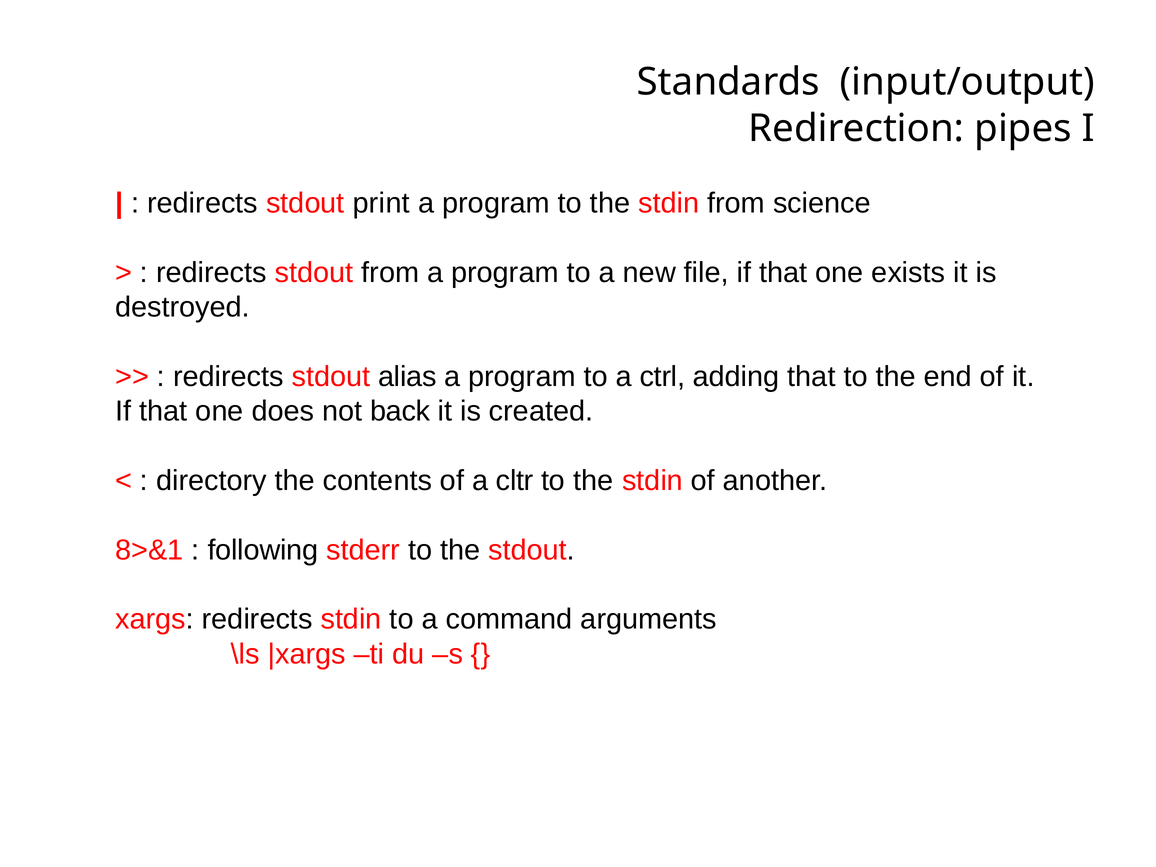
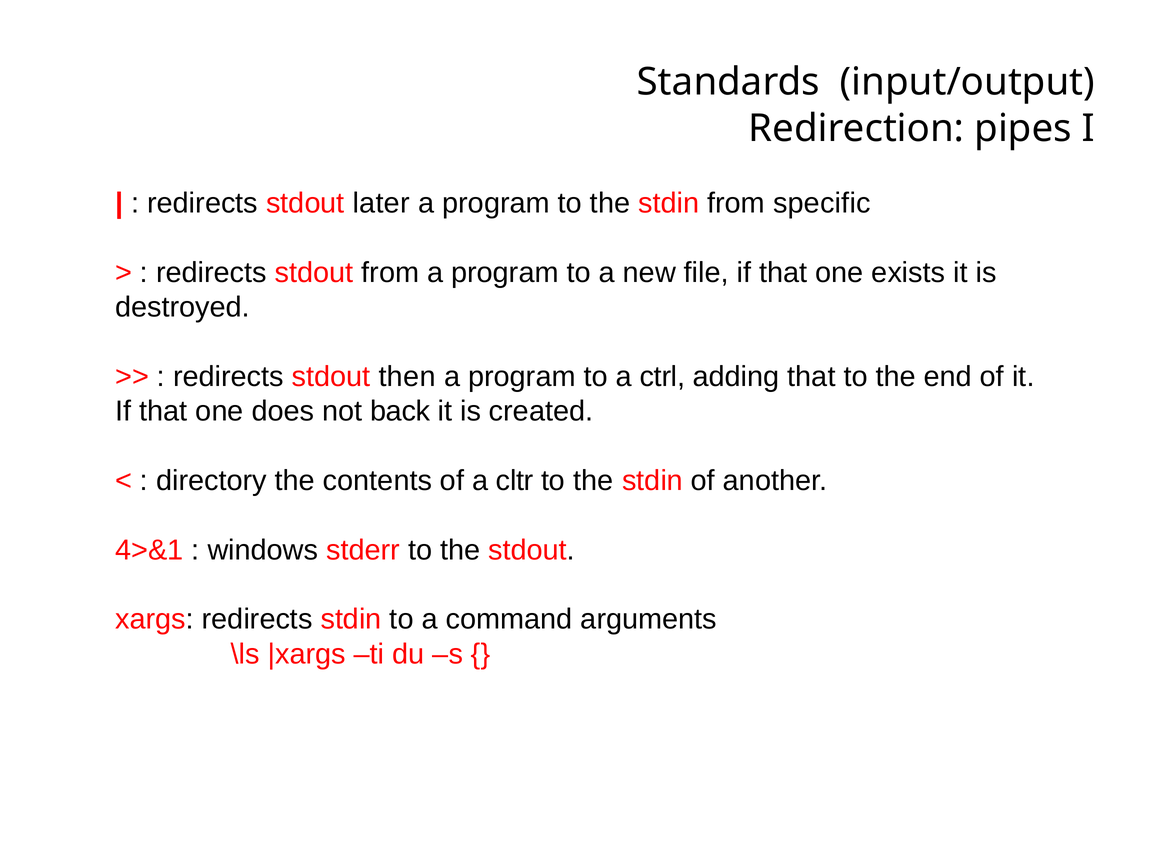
print: print -> later
science: science -> specific
alias: alias -> then
8>&1: 8>&1 -> 4>&1
following: following -> windows
